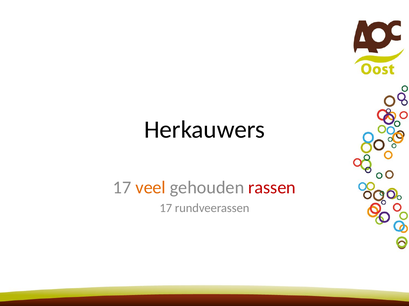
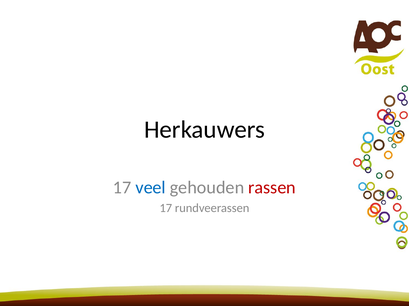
veel colour: orange -> blue
